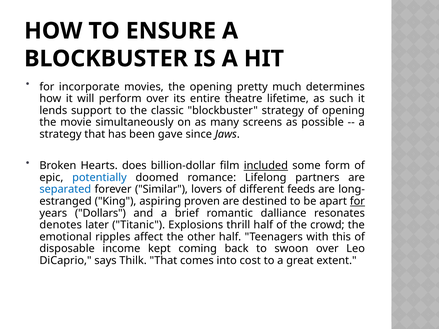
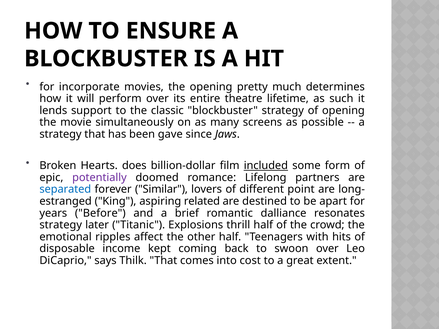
potentially colour: blue -> purple
feeds: feeds -> point
proven: proven -> related
for at (357, 201) underline: present -> none
Dollars: Dollars -> Before
denotes at (61, 225): denotes -> strategy
this: this -> hits
